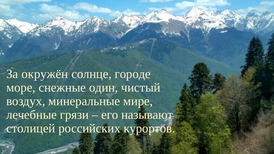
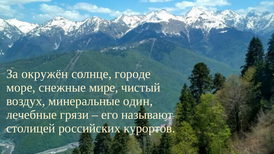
один: один -> мире
мире: мире -> один
